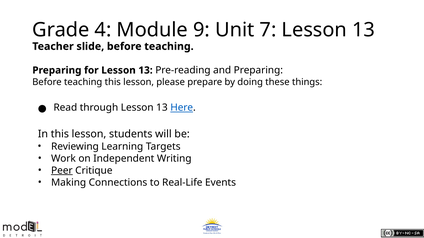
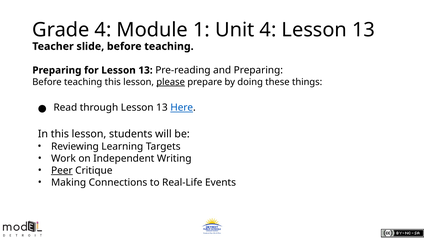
9: 9 -> 1
Unit 7: 7 -> 4
please underline: none -> present
